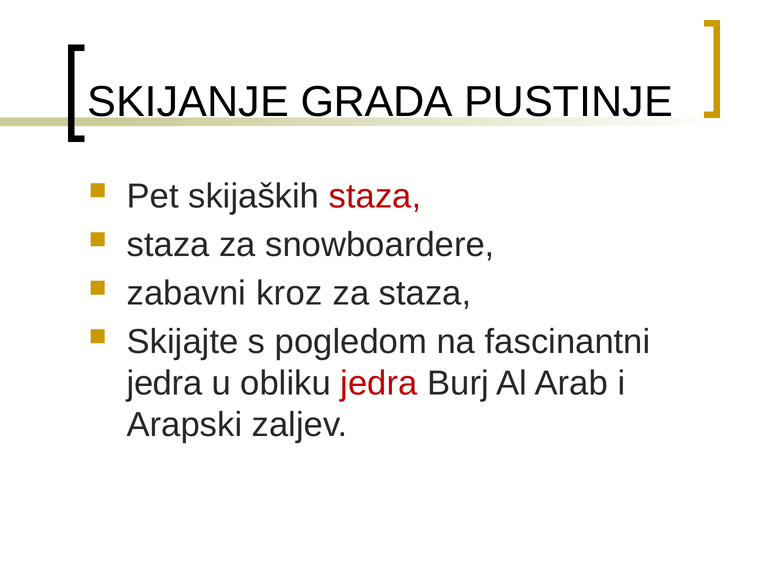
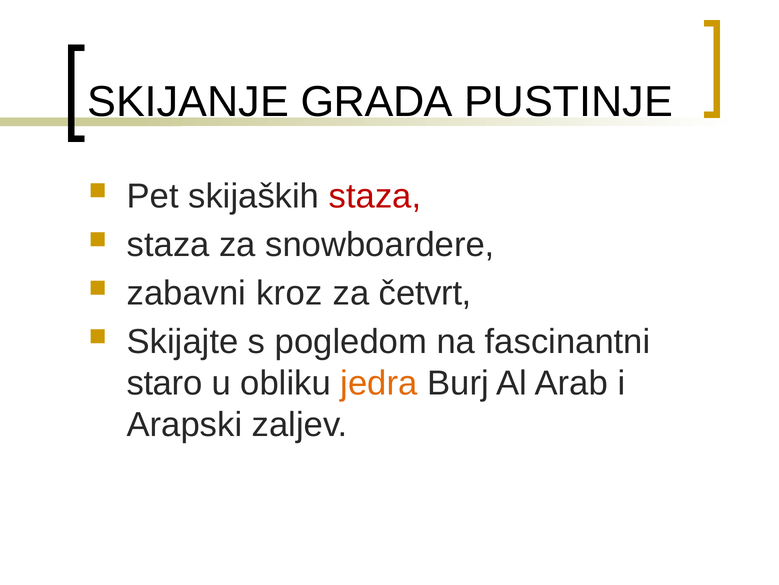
za staza: staza -> četvrt
jedra at (165, 383): jedra -> staro
jedra at (379, 383) colour: red -> orange
